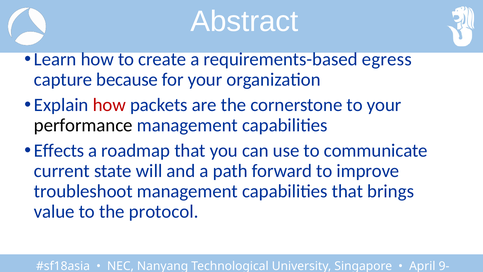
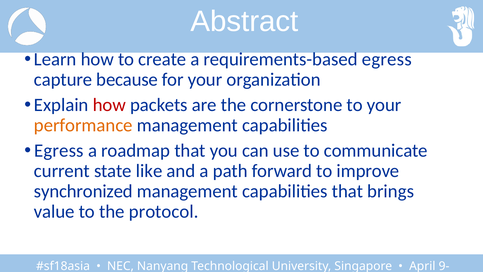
performance colour: black -> orange
Effects at (59, 151): Effects -> Egress
will: will -> like
troubleshoot: troubleshoot -> synchronized
